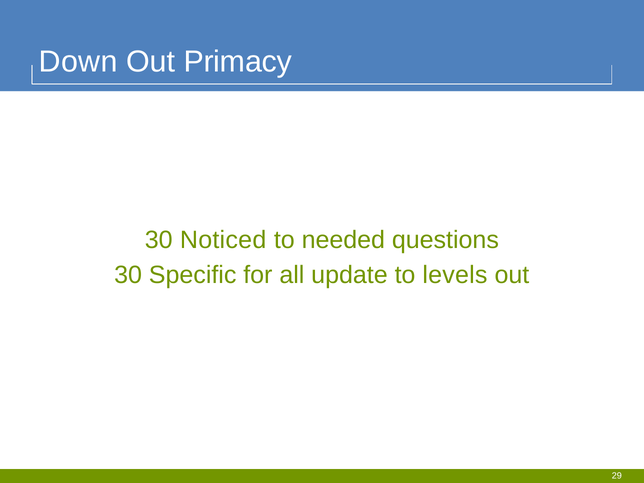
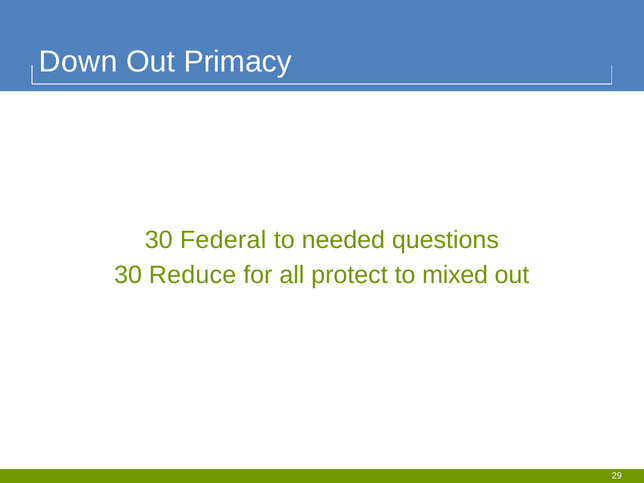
Noticed: Noticed -> Federal
Specific: Specific -> Reduce
update: update -> protect
levels: levels -> mixed
